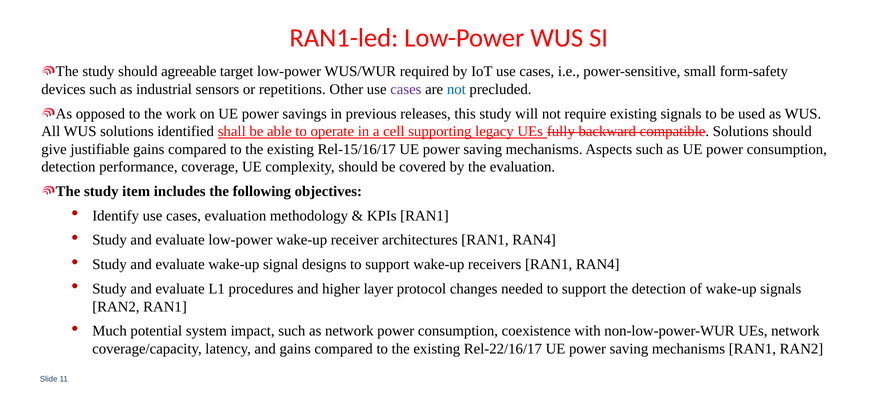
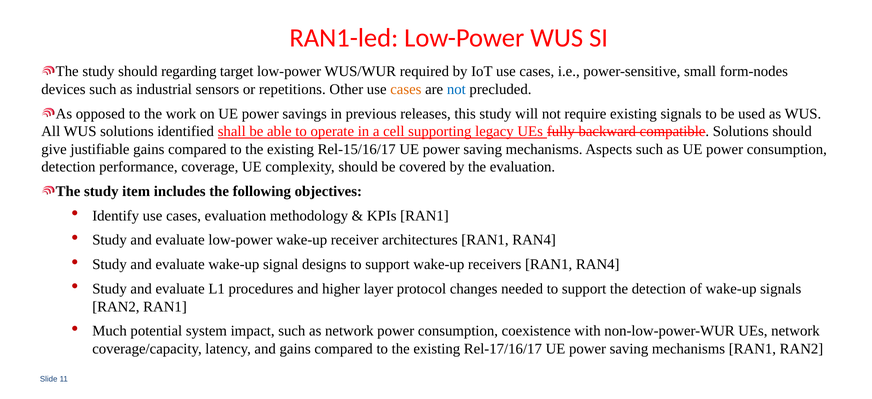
agreeable: agreeable -> regarding
form-safety: form-safety -> form-nodes
cases at (406, 89) colour: purple -> orange
Rel-22/16/17: Rel-22/16/17 -> Rel-17/16/17
